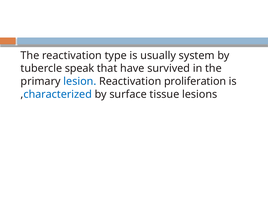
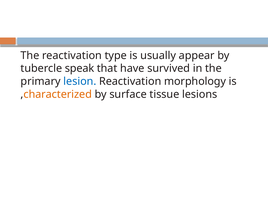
system: system -> appear
proliferation: proliferation -> morphology
characterized colour: blue -> orange
